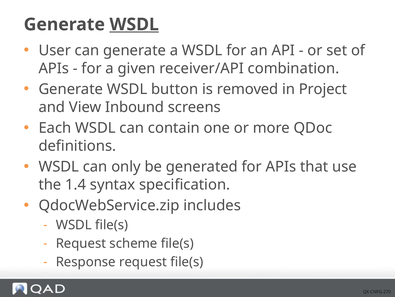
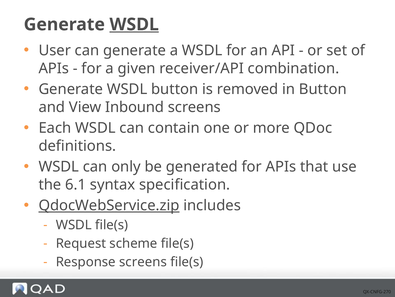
in Project: Project -> Button
1.4: 1.4 -> 6.1
QdocWebService.zip underline: none -> present
Response request: request -> screens
